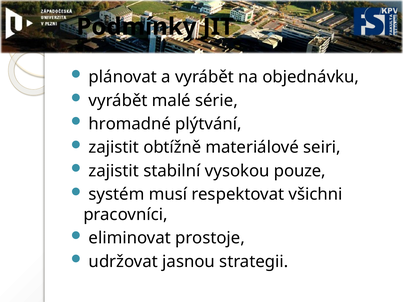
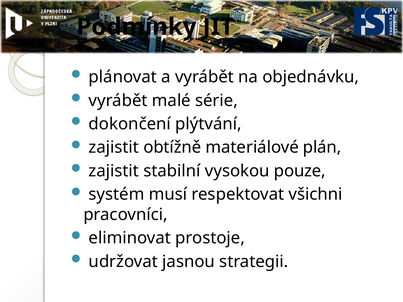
hromadné: hromadné -> dokončení
seiri: seiri -> plán
